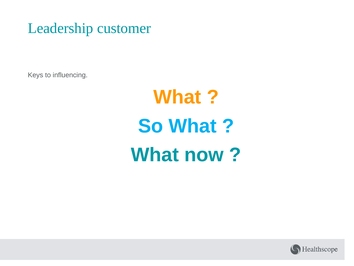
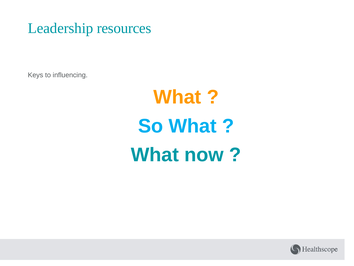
customer: customer -> resources
